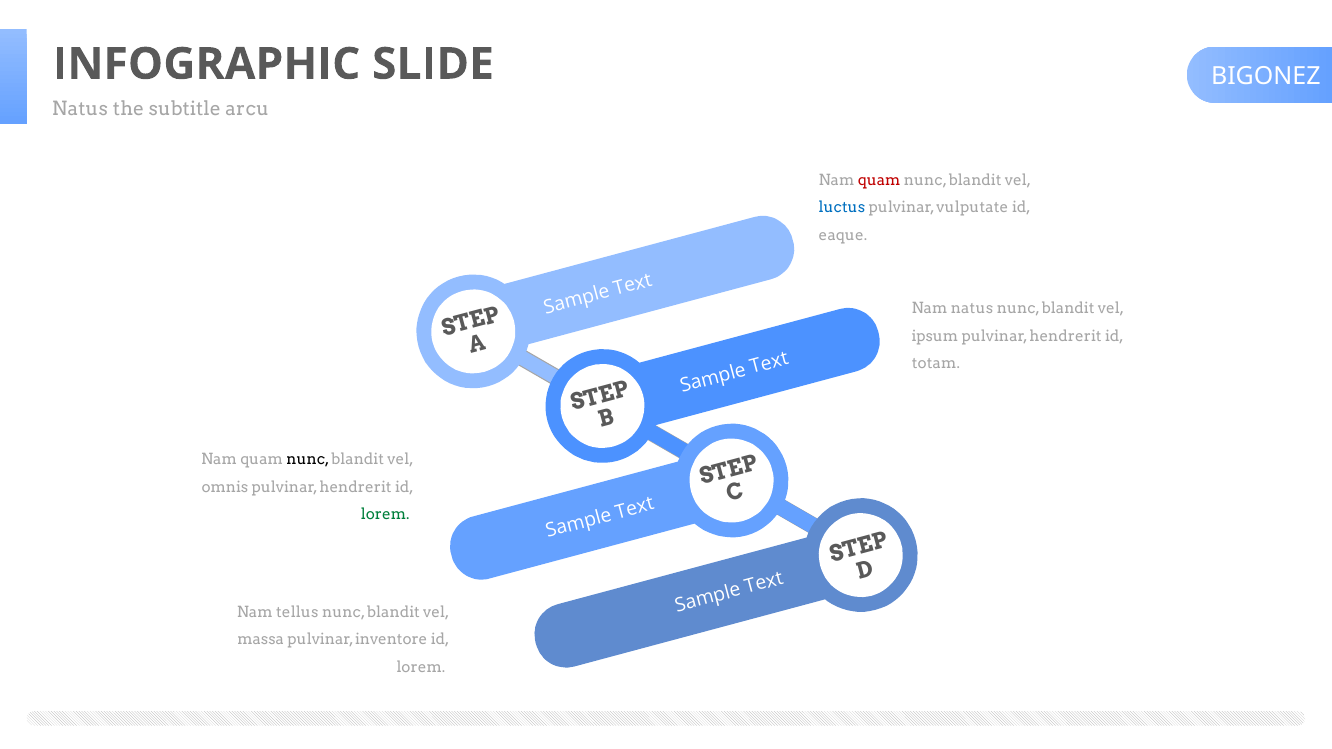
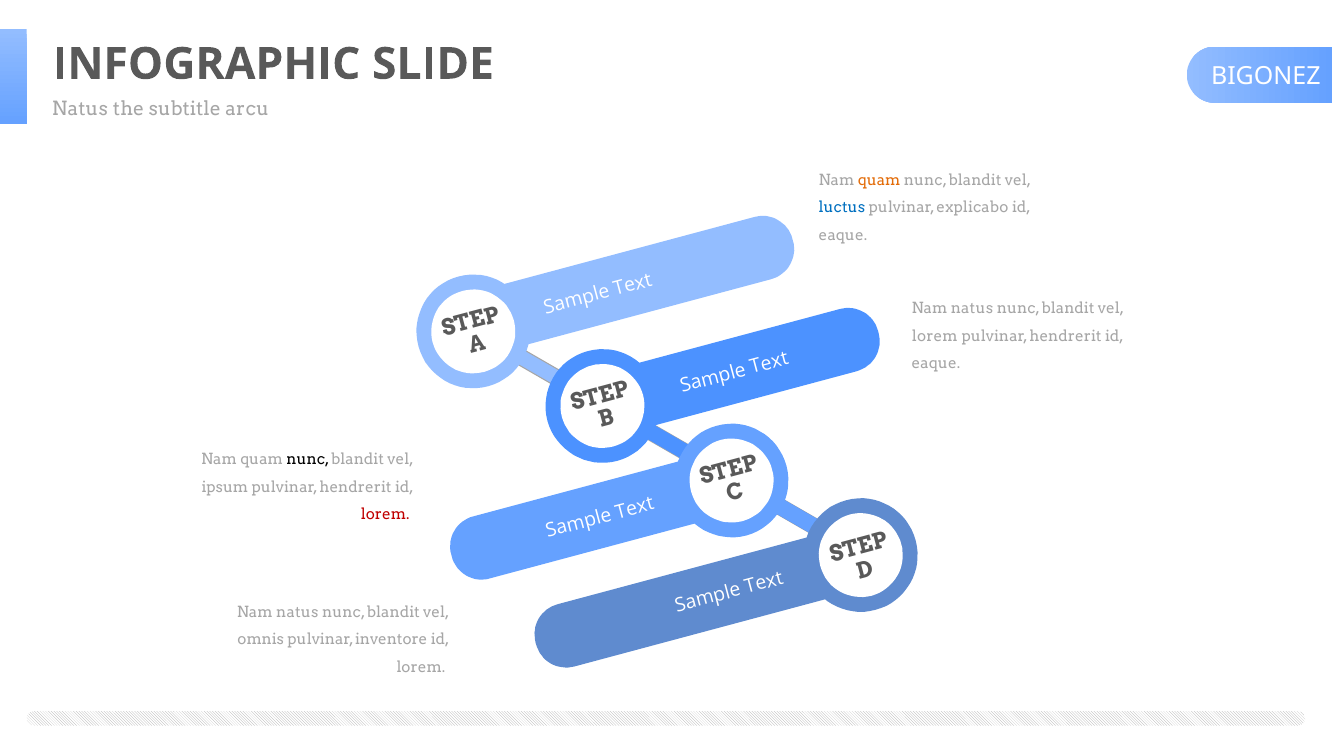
quam at (879, 180) colour: red -> orange
vulputate: vulputate -> explicabo
ipsum at (935, 336): ipsum -> lorem
totam at (936, 364): totam -> eaque
omnis: omnis -> ipsum
lorem at (385, 515) colour: green -> red
tellus at (297, 613): tellus -> natus
massa: massa -> omnis
